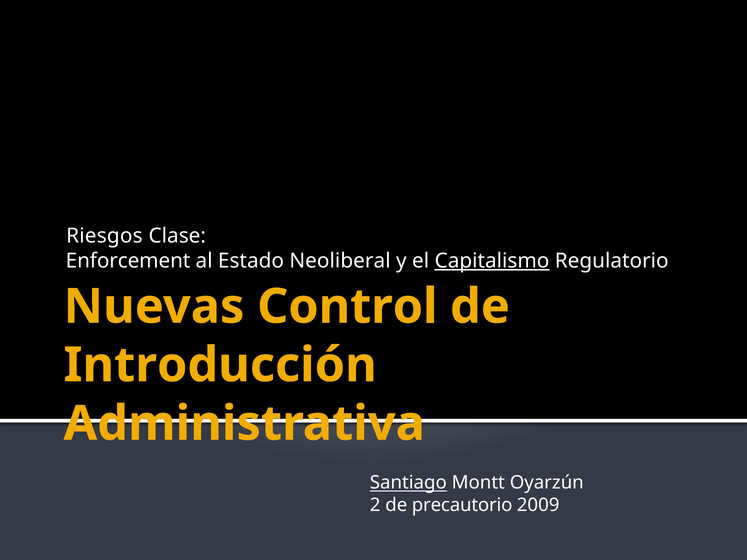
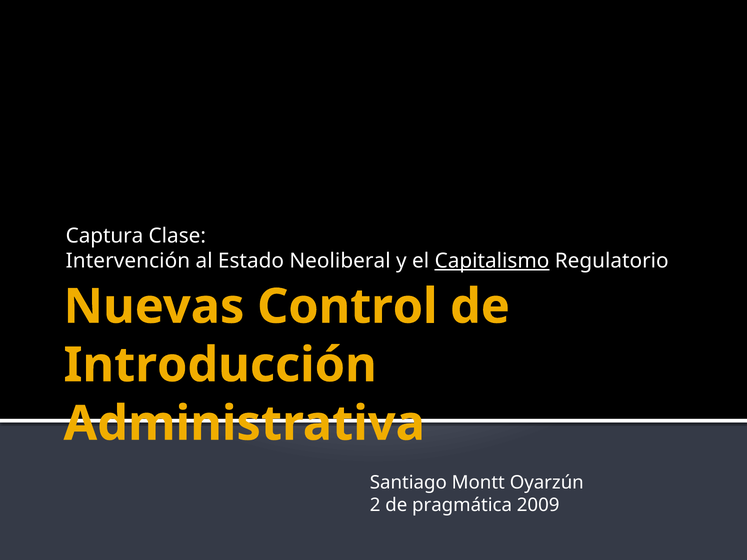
Riesgos: Riesgos -> Captura
Enforcement: Enforcement -> Intervención
Santiago underline: present -> none
precautorio: precautorio -> pragmática
